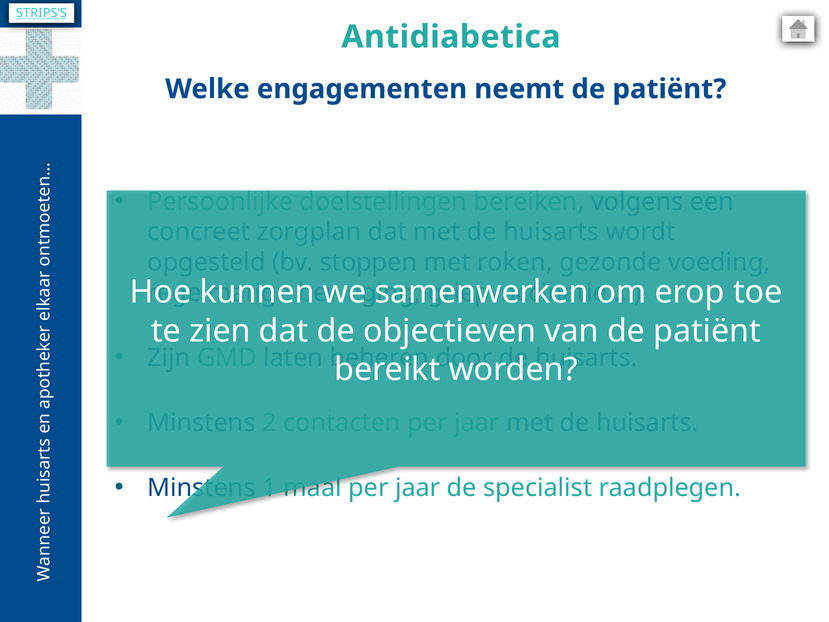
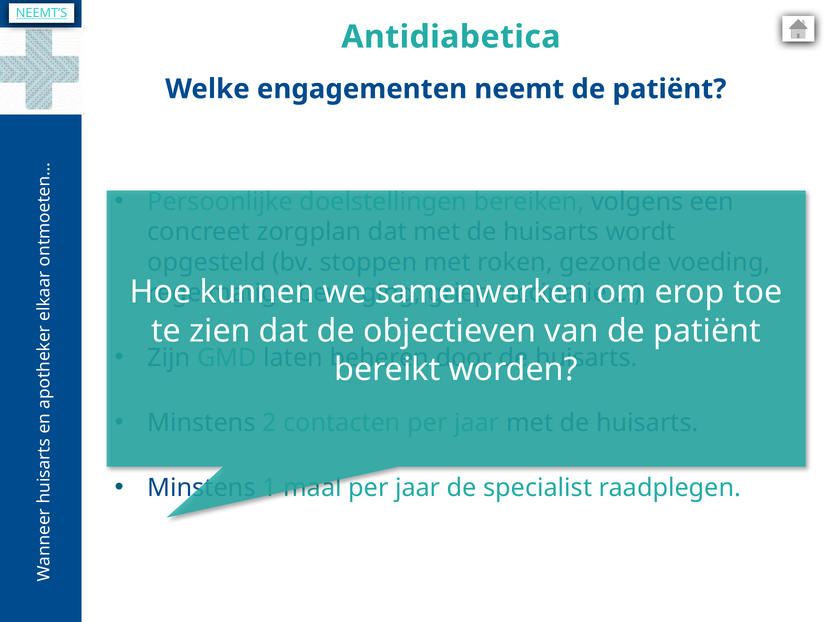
STRIPS’S: STRIPS’S -> NEEMT’S
